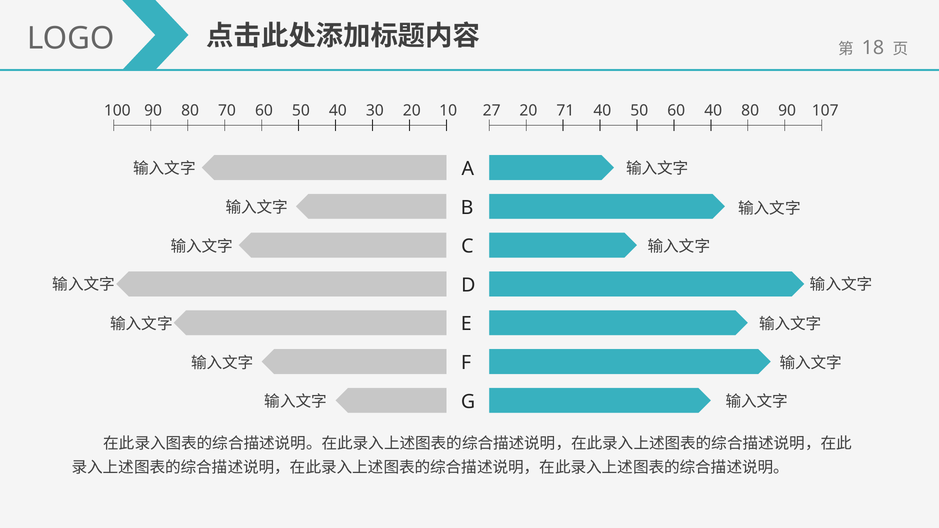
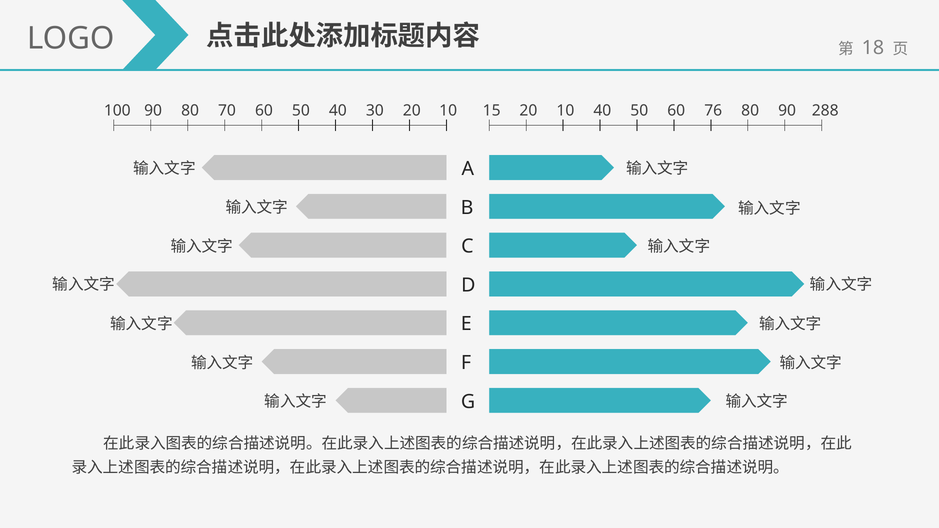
27: 27 -> 15
20 71: 71 -> 10
60 40: 40 -> 76
107: 107 -> 288
